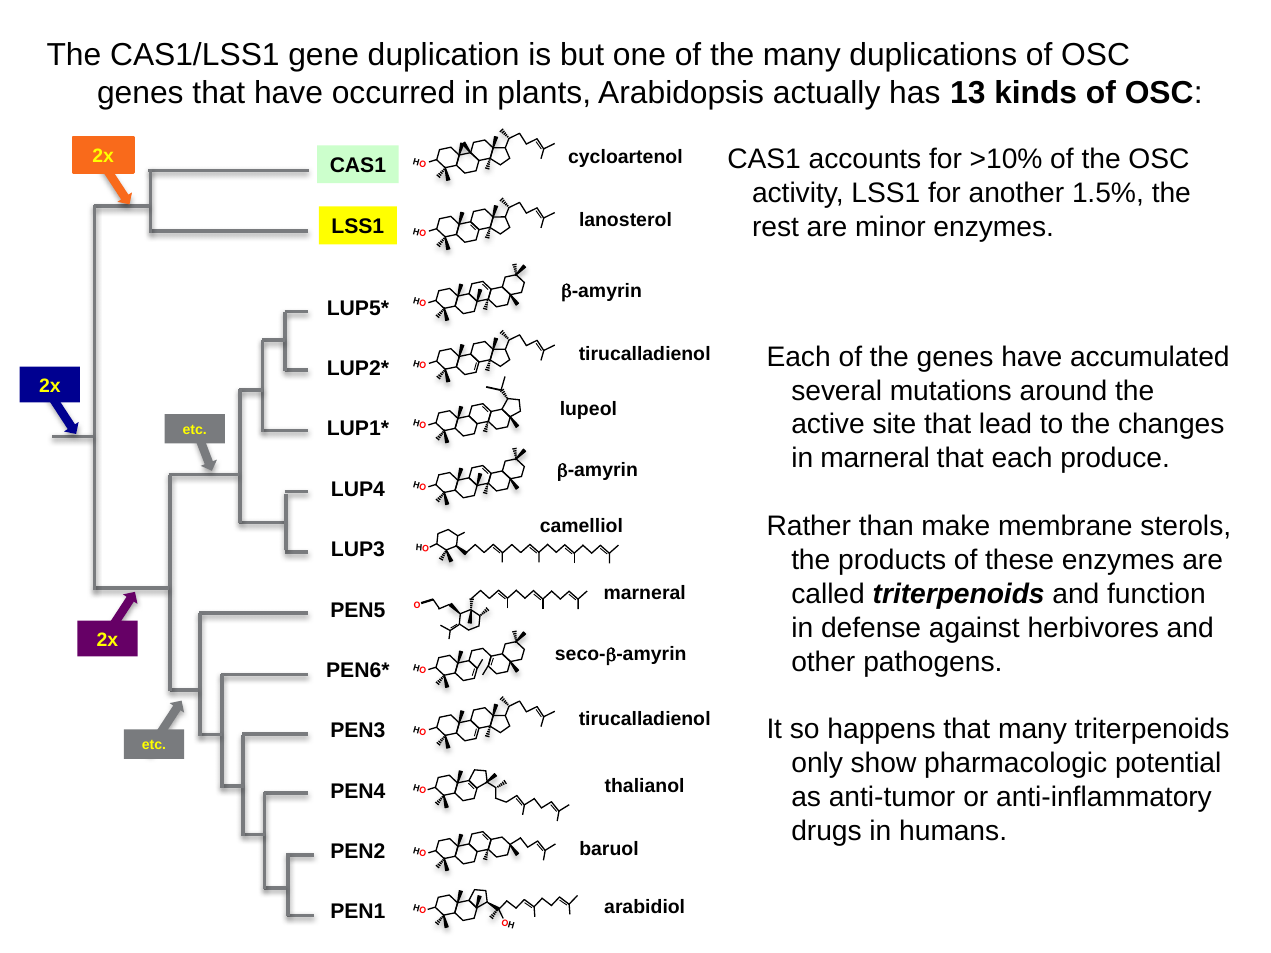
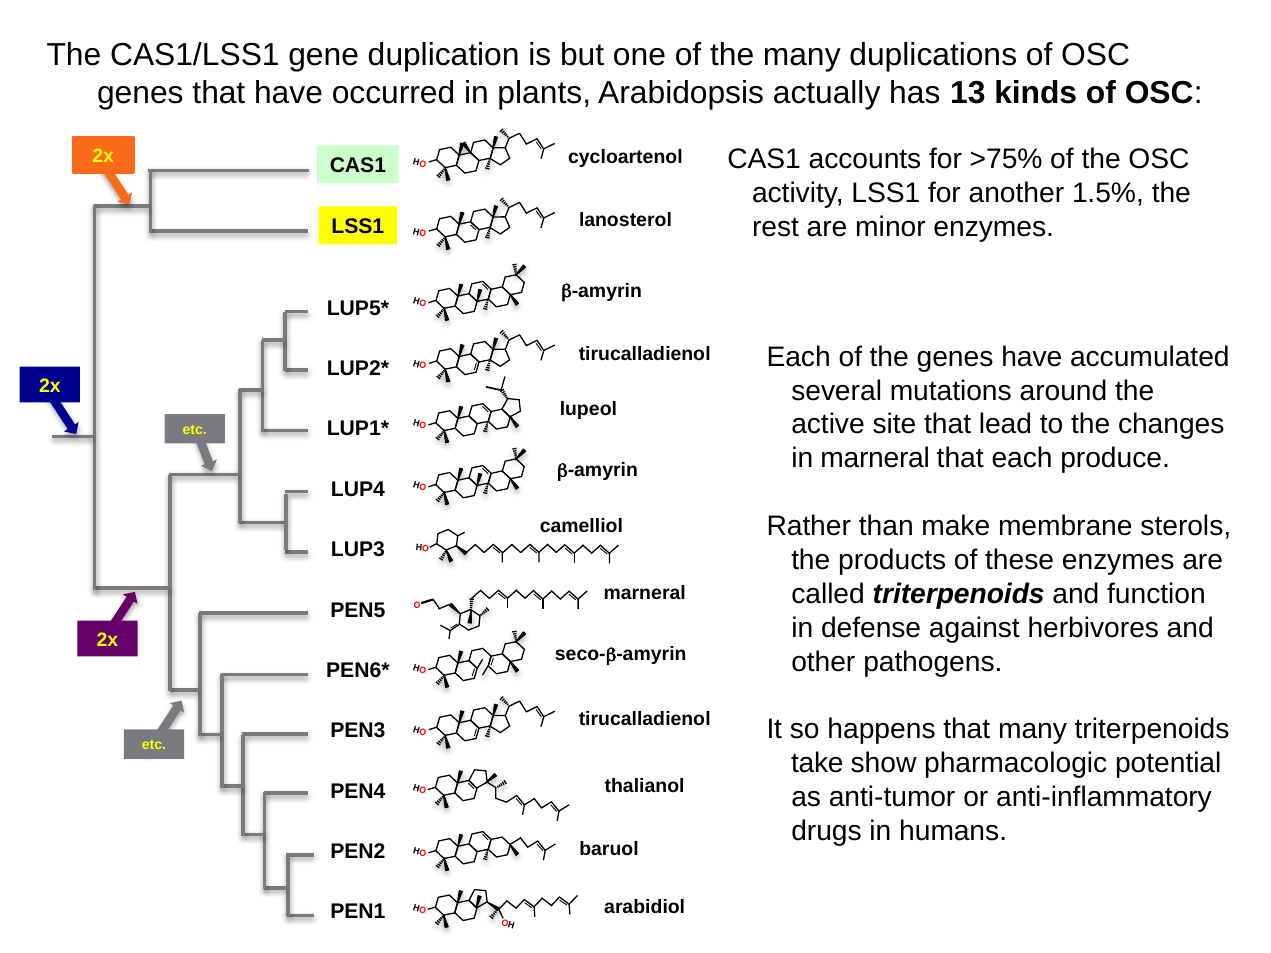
>10%: >10% -> >75%
only: only -> take
